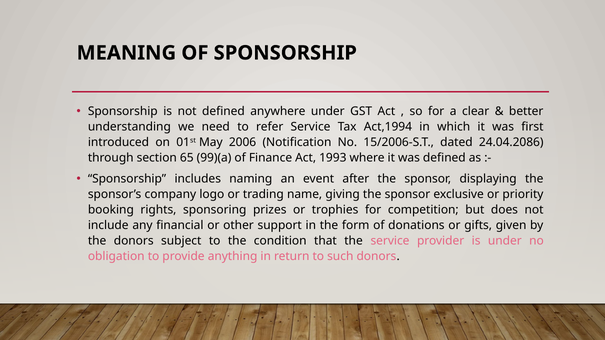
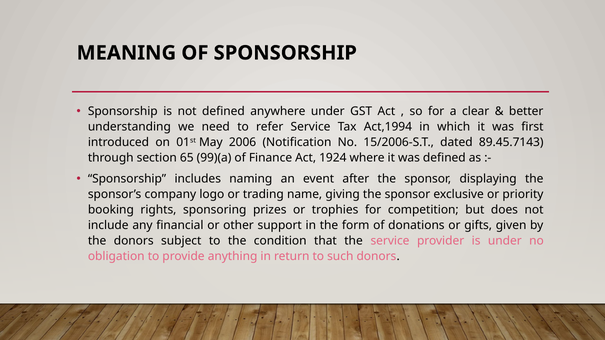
24.04.2086: 24.04.2086 -> 89.45.7143
1993: 1993 -> 1924
